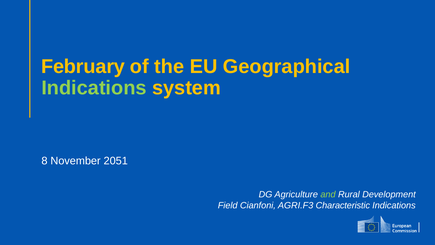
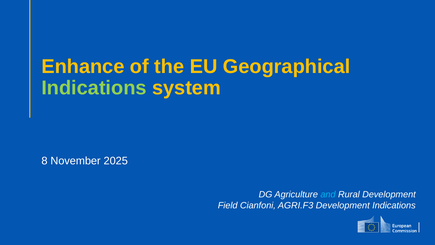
February: February -> Enhance
2051: 2051 -> 2025
and colour: light green -> light blue
AGRI.F3 Characteristic: Characteristic -> Development
